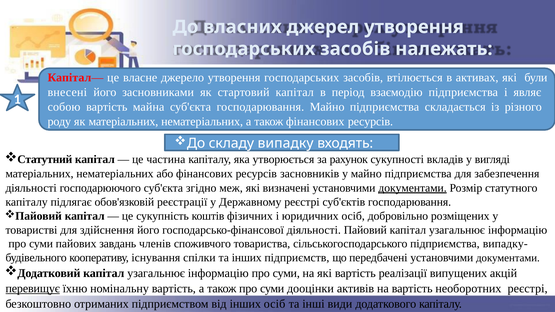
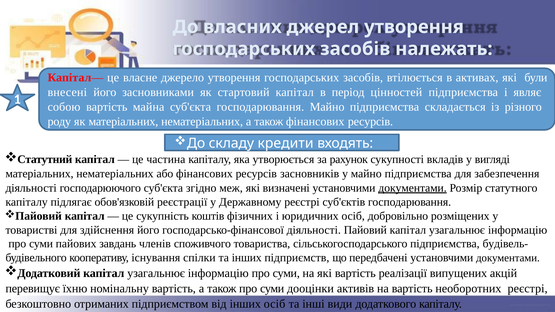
взаємодію: взаємодію -> цінностей
випадку: випадку -> кредити
випадку-: випадку- -> будівель-
перевищує underline: present -> none
